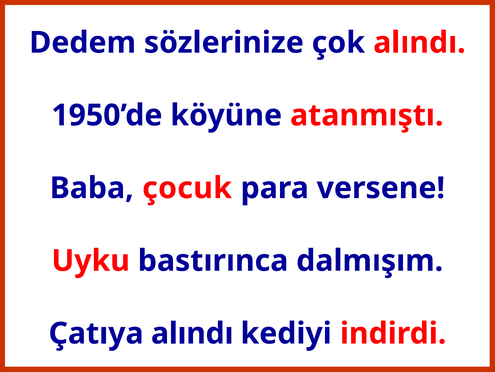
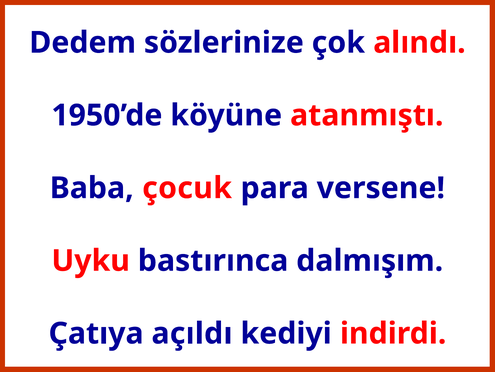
Çatıya alındı: alındı -> açıldı
